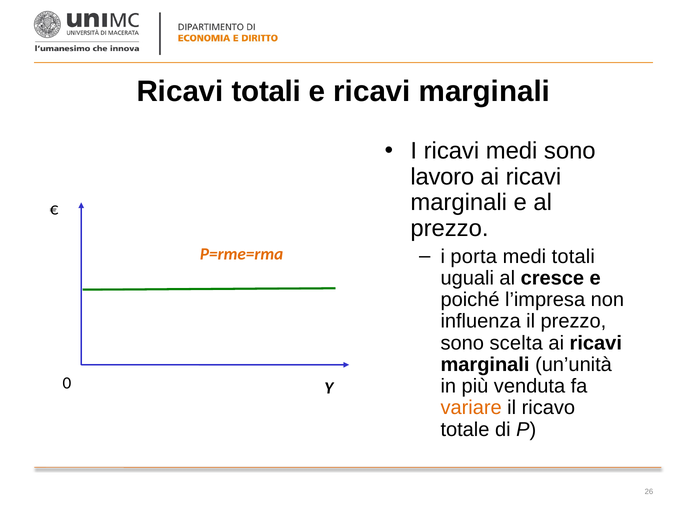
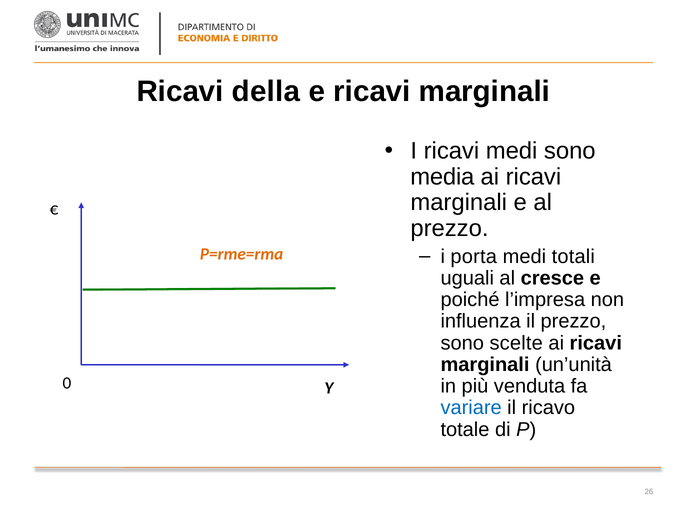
Ricavi totali: totali -> della
lavoro: lavoro -> media
scelta: scelta -> scelte
variare colour: orange -> blue
